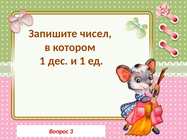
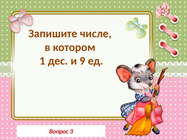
чисел: чисел -> числе
и 1: 1 -> 9
